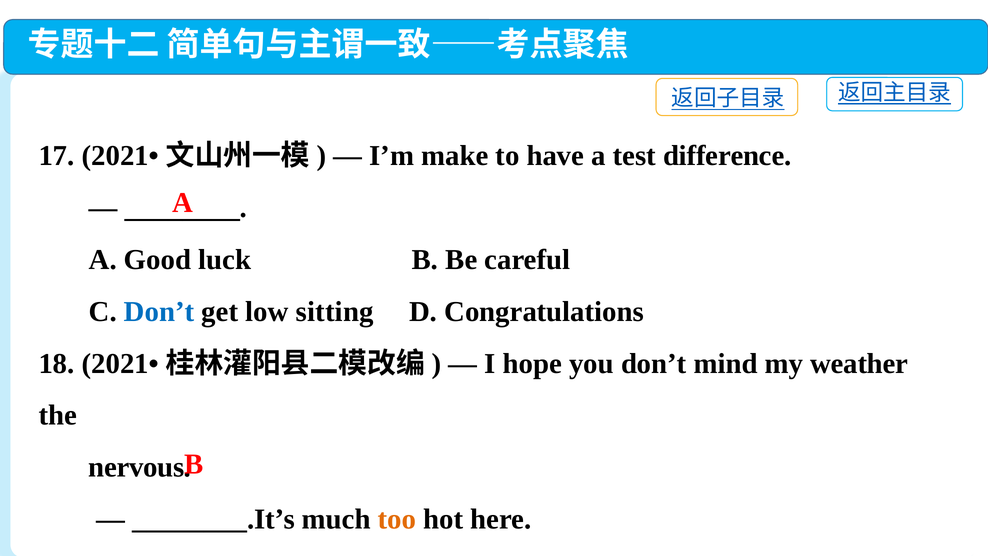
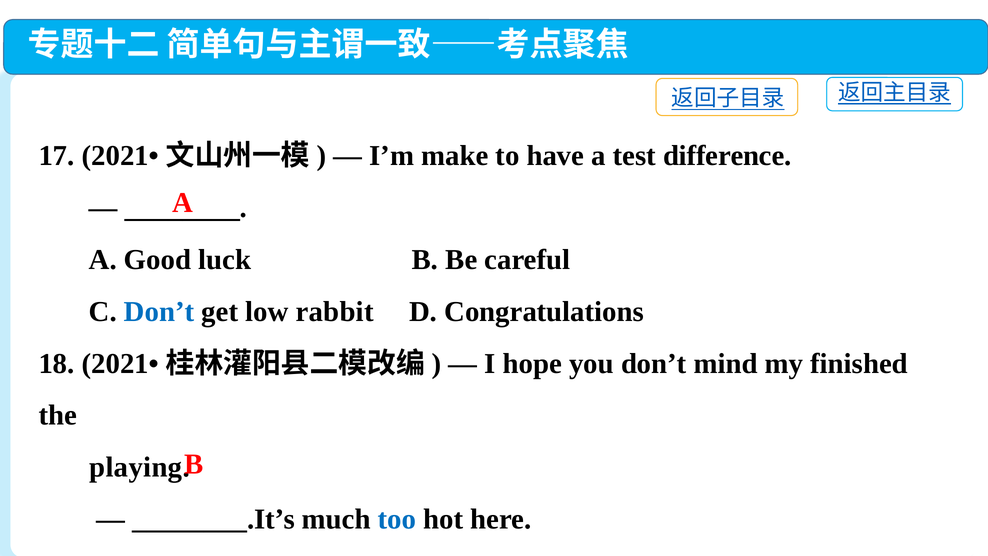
sitting: sitting -> rabbit
weather: weather -> finished
nervous: nervous -> playing
too colour: orange -> blue
